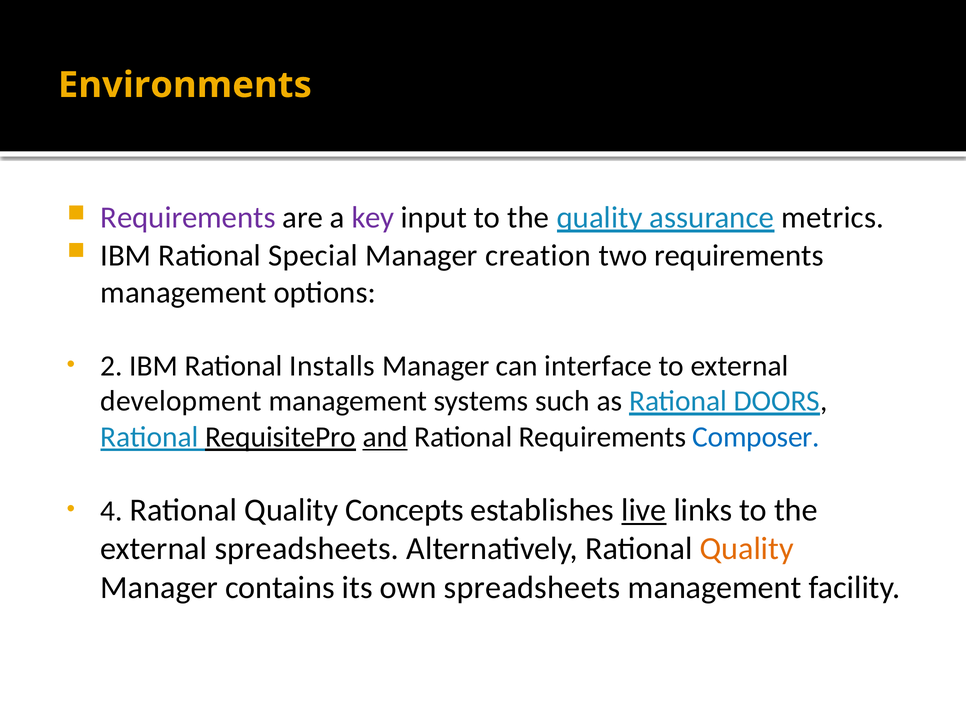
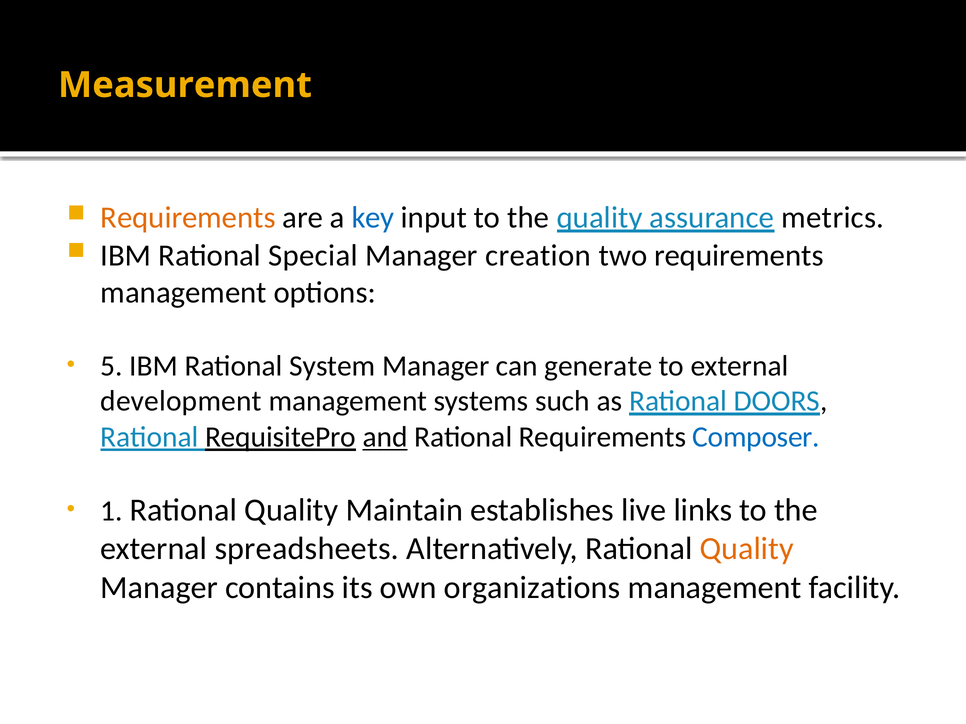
Environments: Environments -> Measurement
Requirements at (188, 218) colour: purple -> orange
key colour: purple -> blue
2: 2 -> 5
Installs: Installs -> System
interface: interface -> generate
4: 4 -> 1
Concepts: Concepts -> Maintain
live underline: present -> none
own spreadsheets: spreadsheets -> organizations
